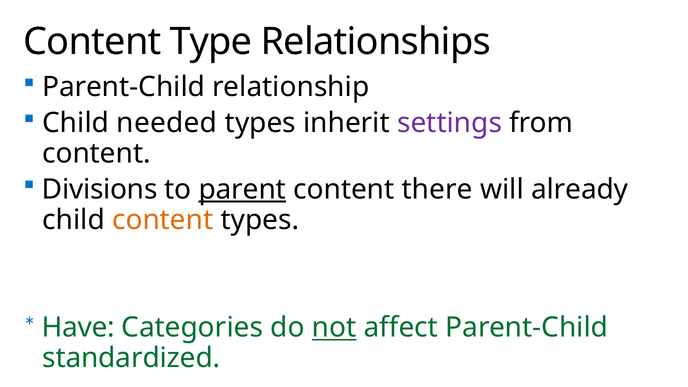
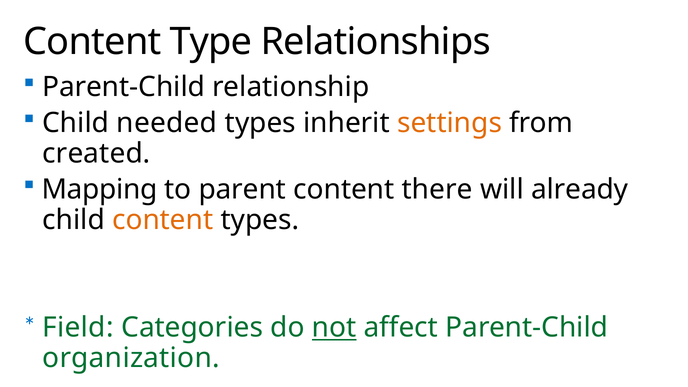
settings colour: purple -> orange
content at (96, 153): content -> created
Divisions: Divisions -> Mapping
parent underline: present -> none
Have: Have -> Field
standardized: standardized -> organization
